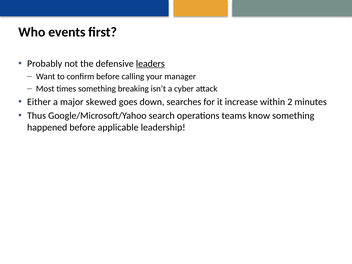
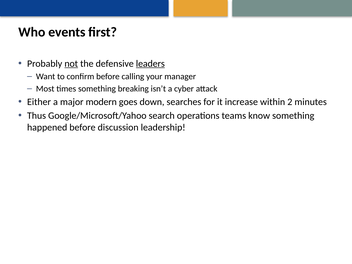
not underline: none -> present
skewed: skewed -> modern
applicable: applicable -> discussion
